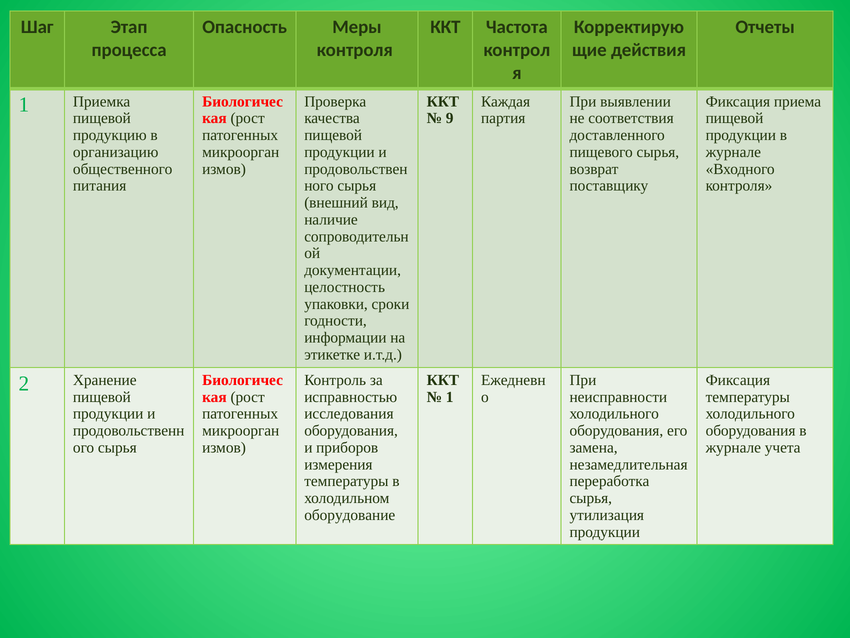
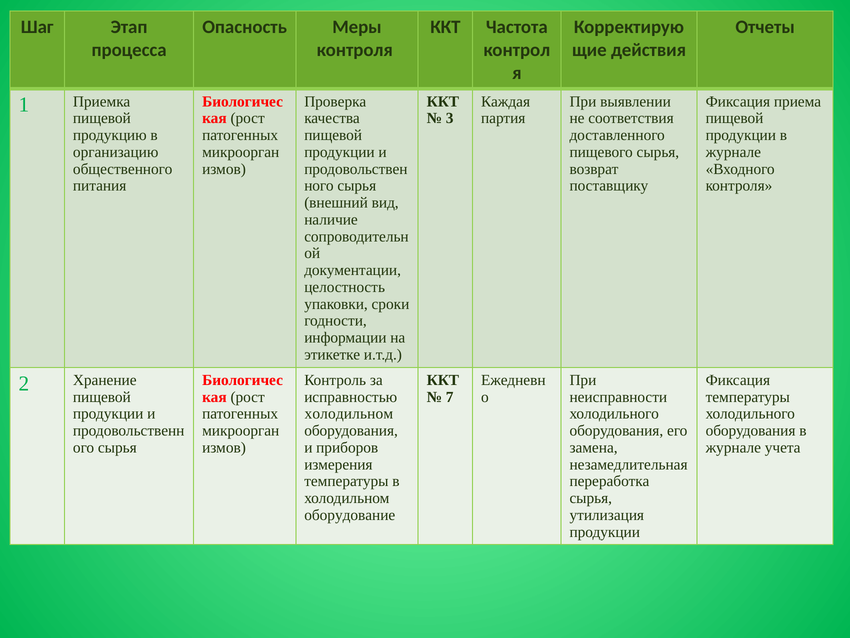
9: 9 -> 3
1 at (450, 397): 1 -> 7
исследования at (349, 414): исследования -> холодильном
